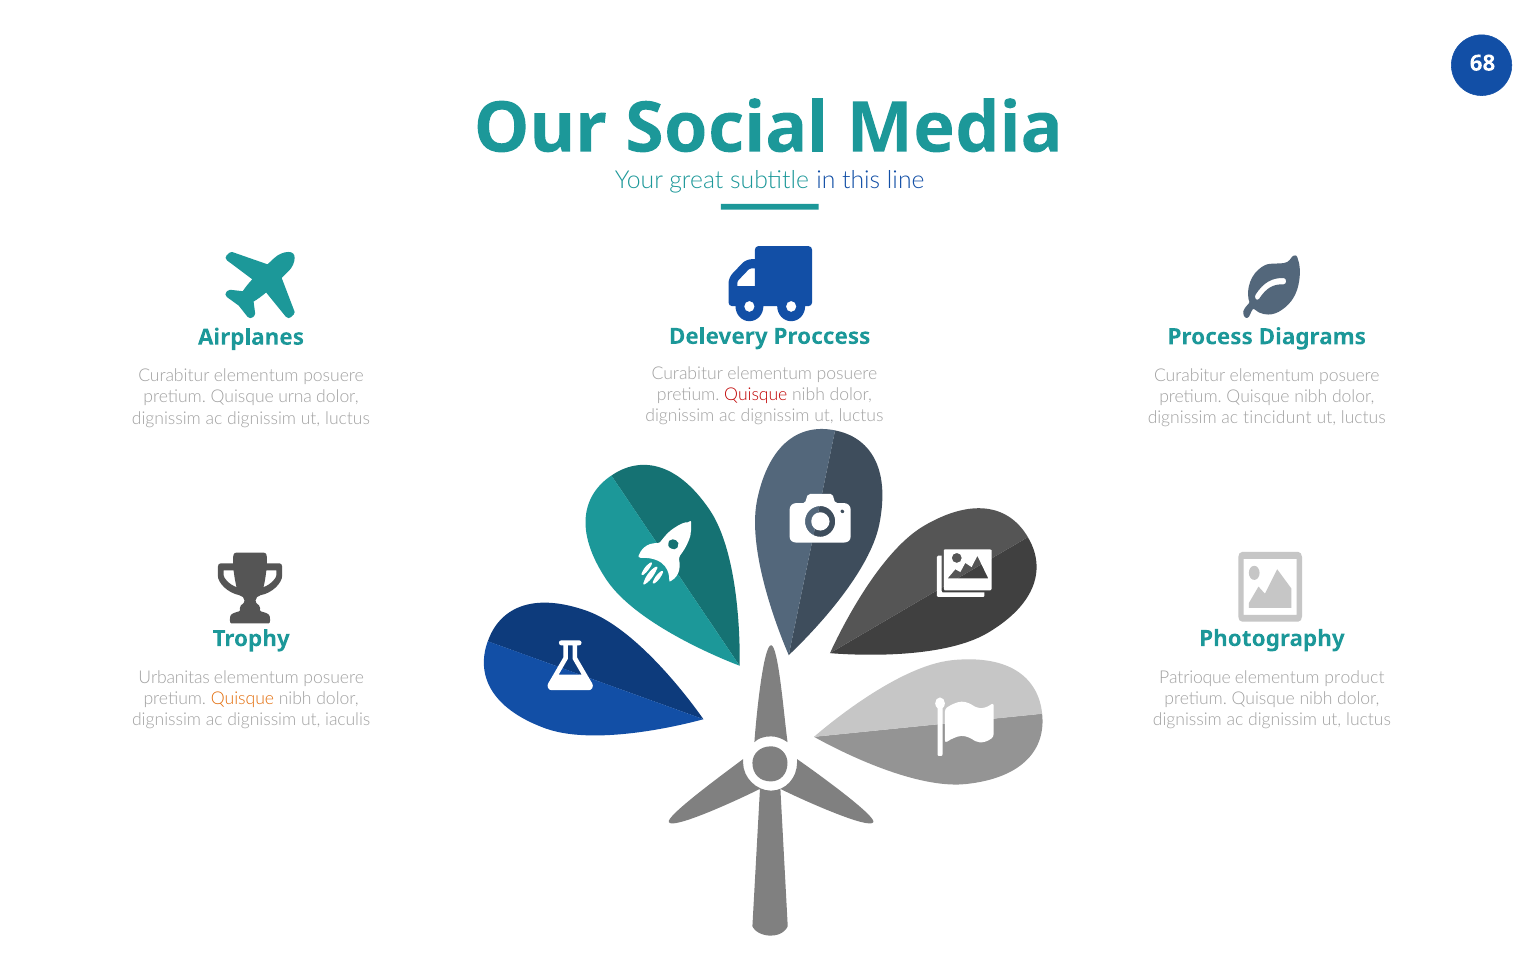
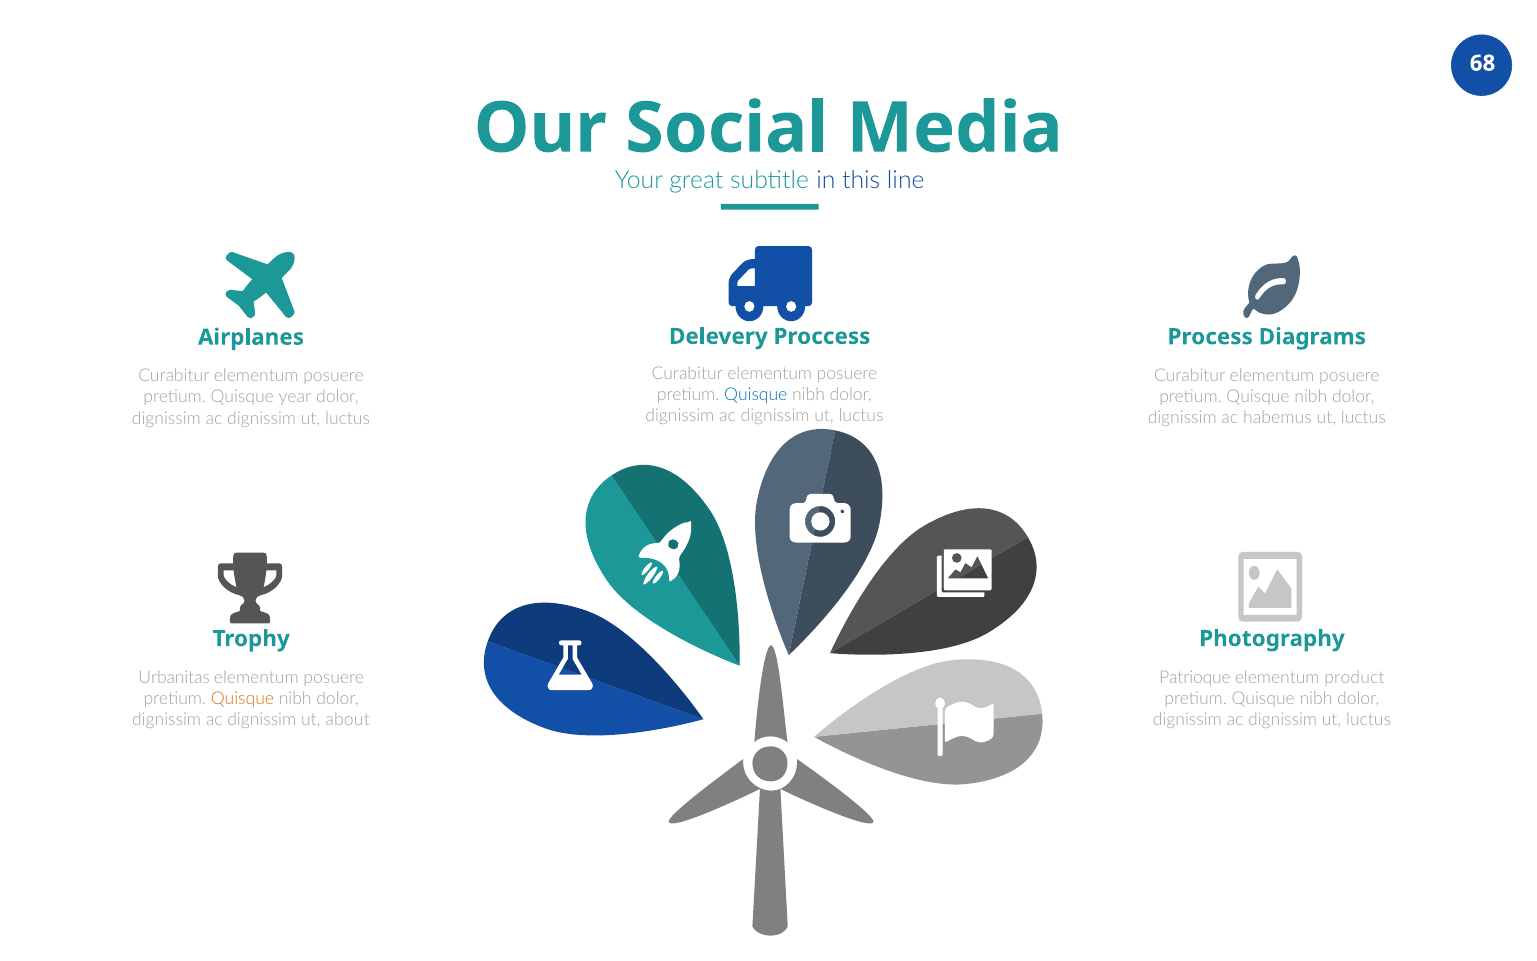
Quisque at (756, 394) colour: red -> blue
urna: urna -> year
tincidunt: tincidunt -> habemus
iaculis: iaculis -> about
